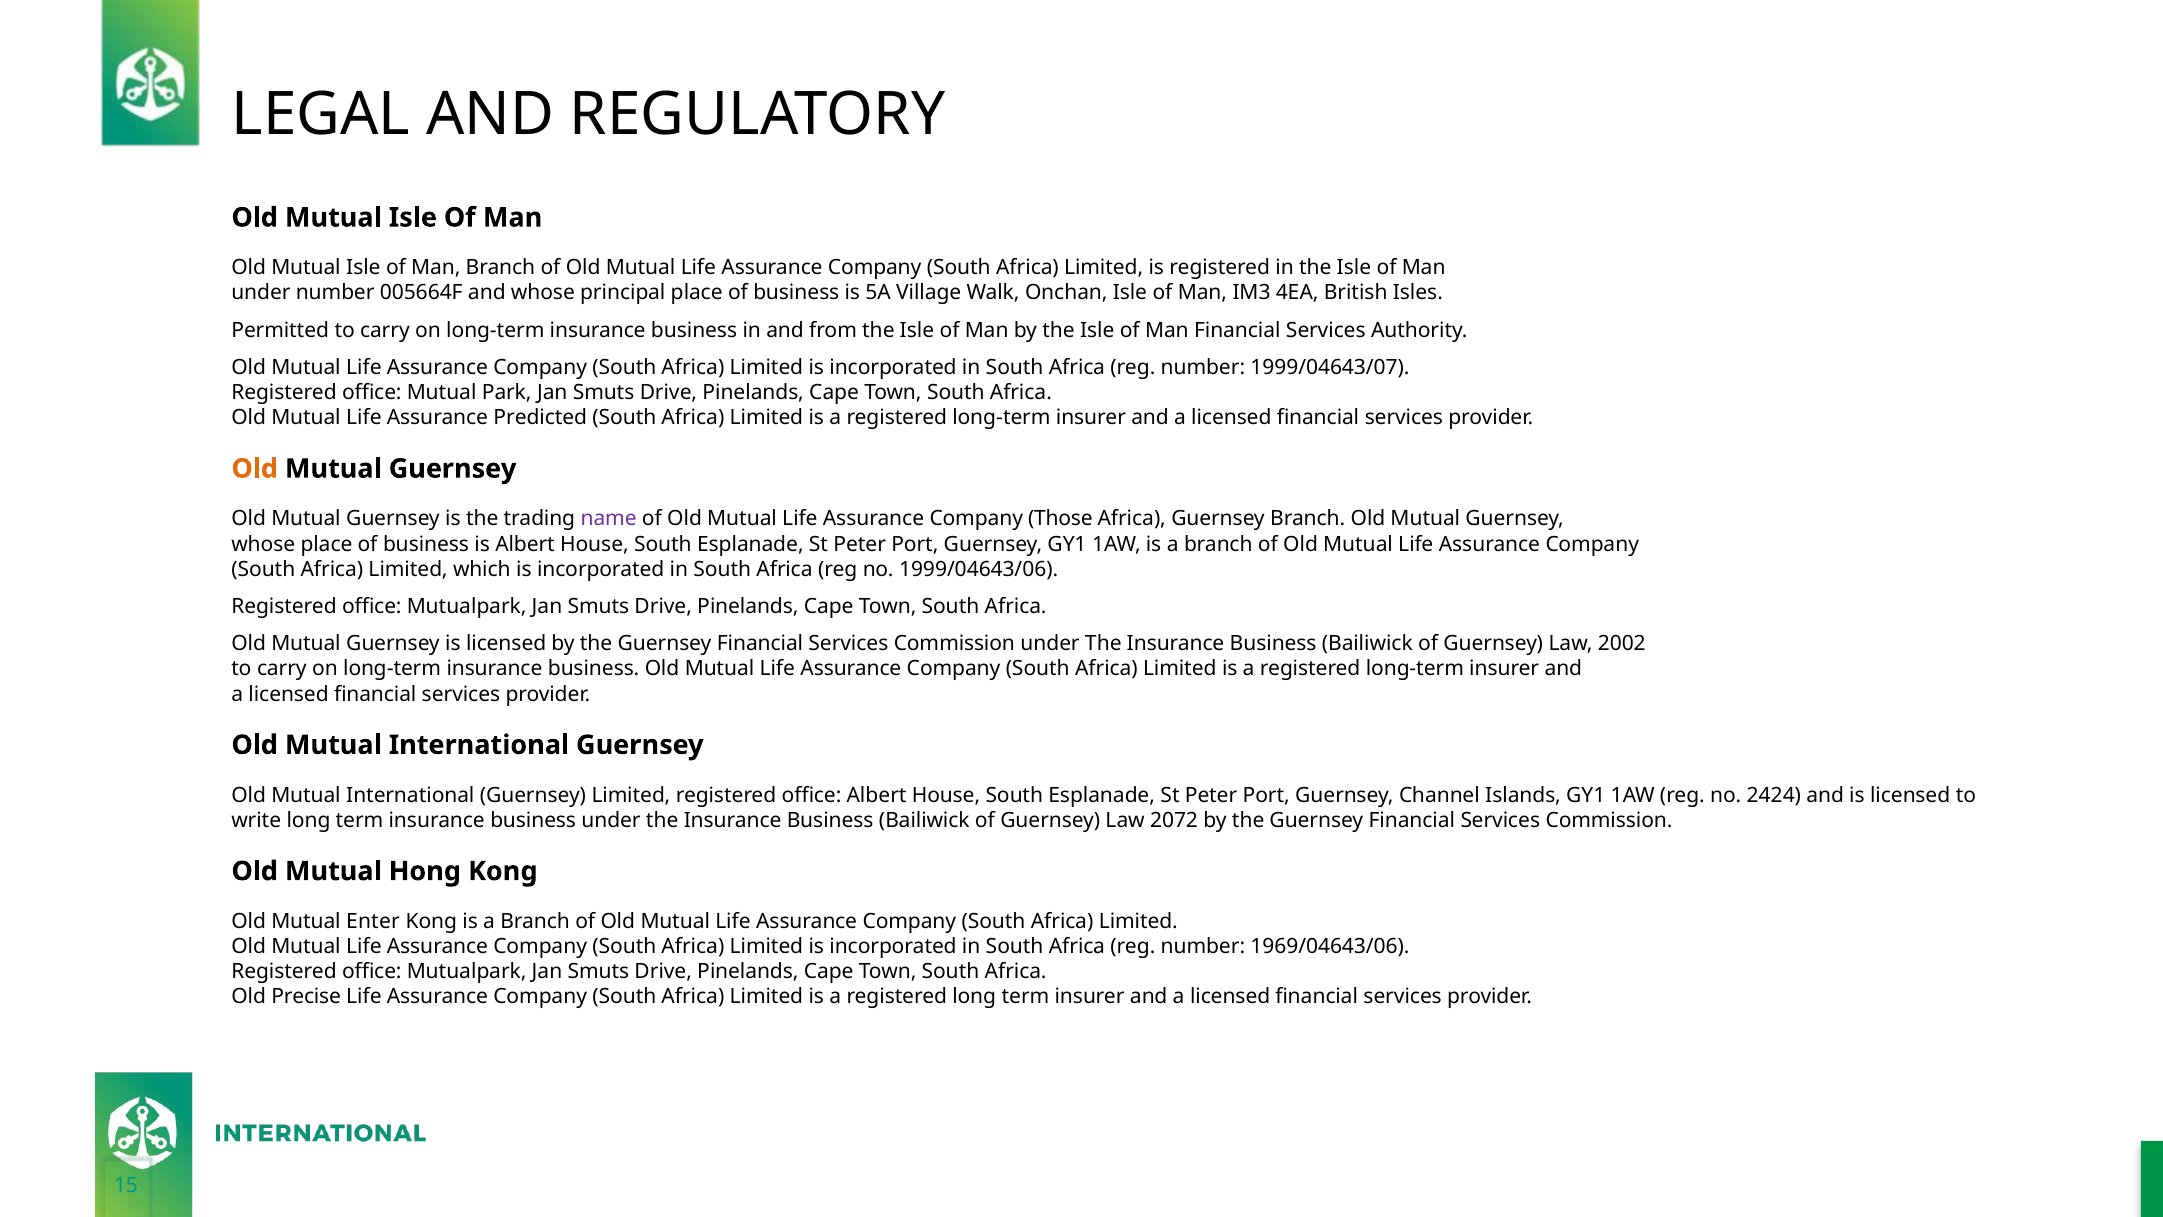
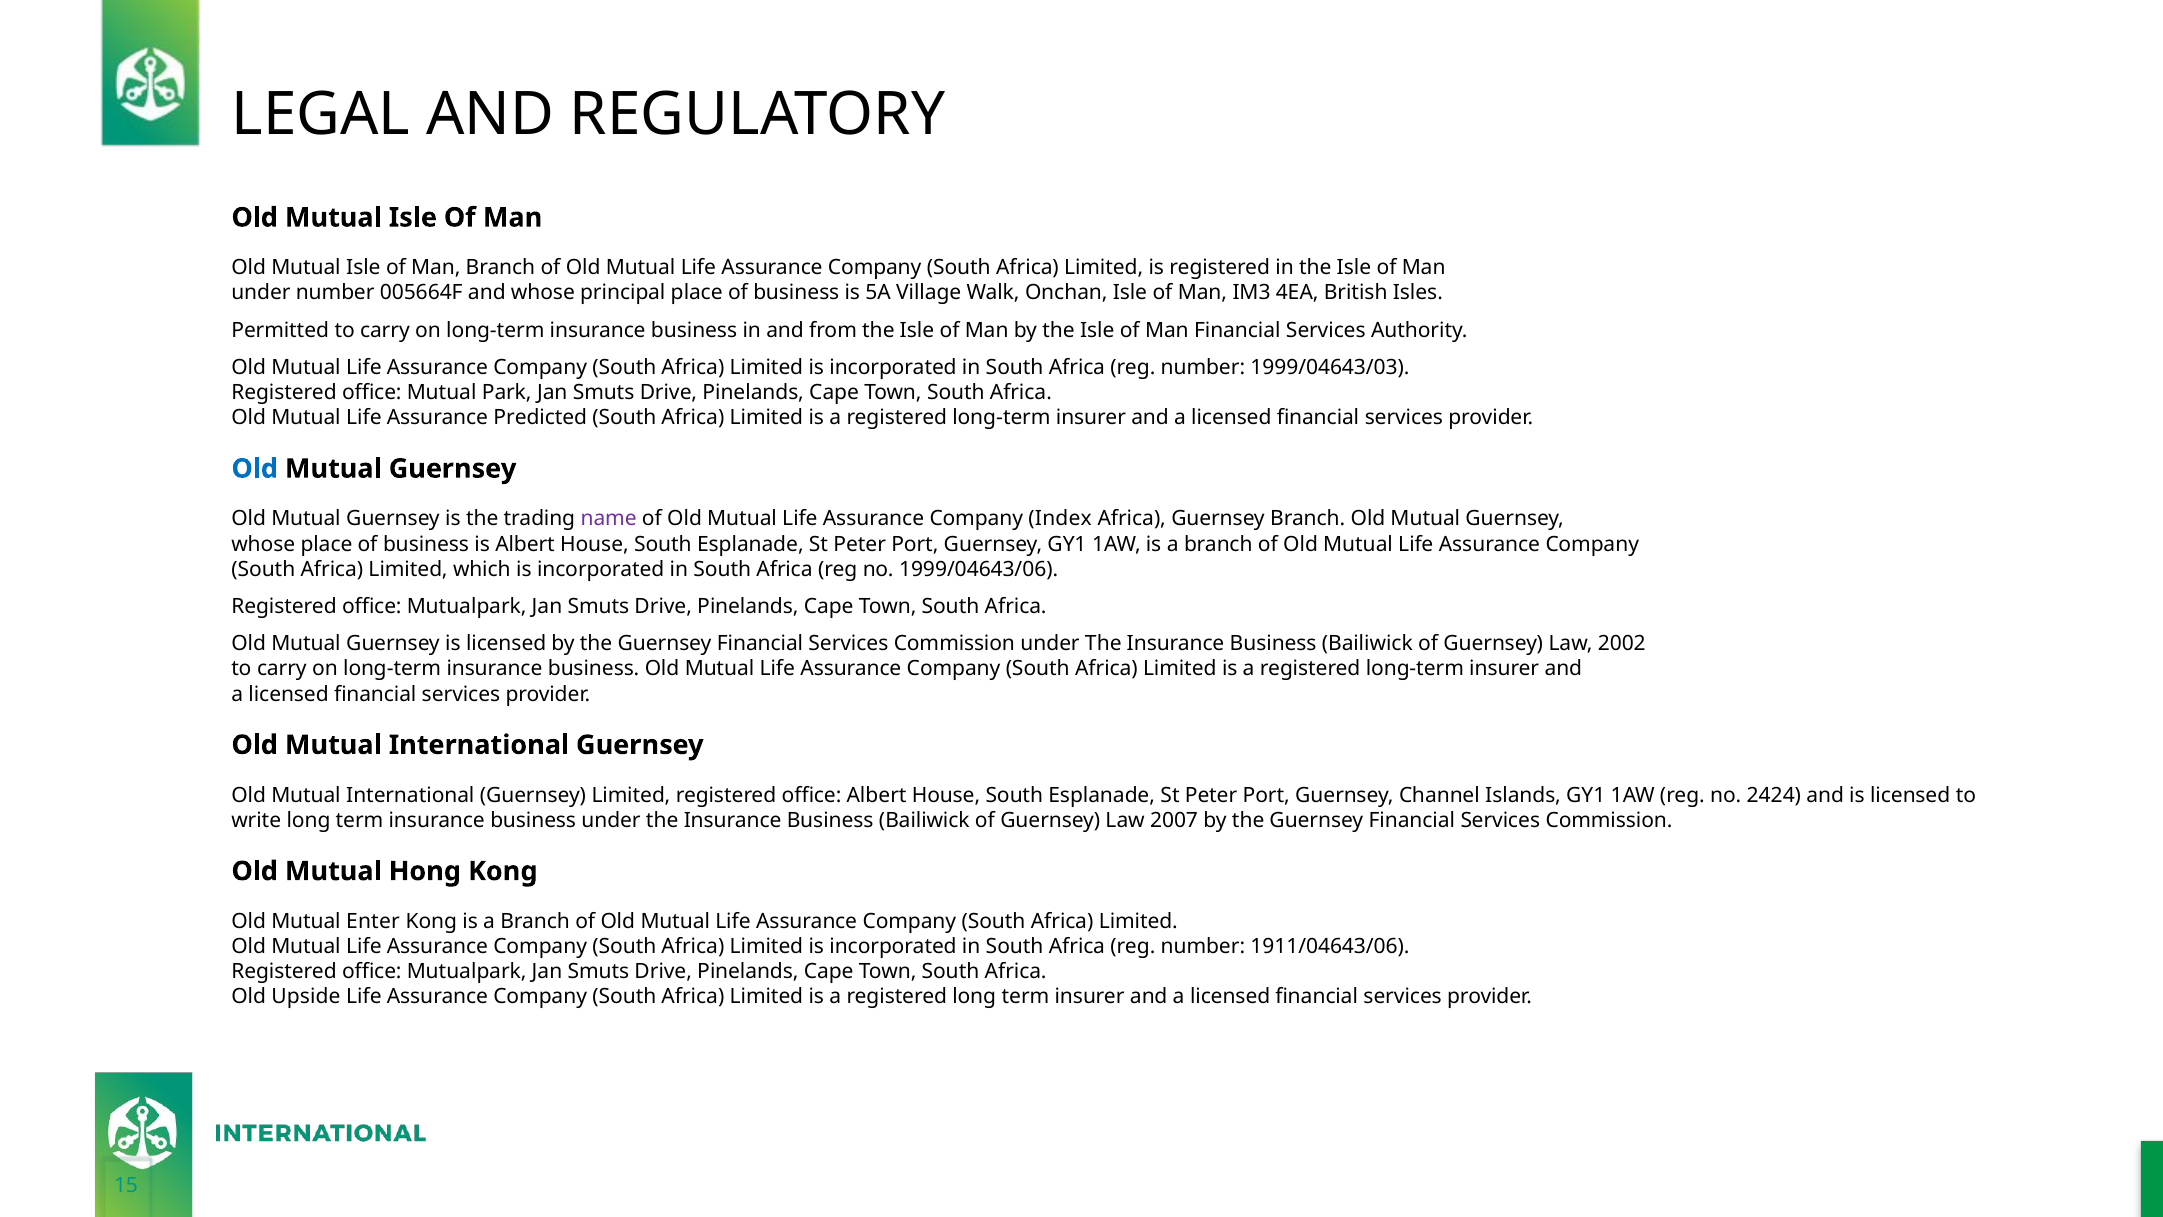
1999/04643/07: 1999/04643/07 -> 1999/04643/03
Old at (255, 469) colour: orange -> blue
Those: Those -> Index
2072: 2072 -> 2007
1969/04643/06: 1969/04643/06 -> 1911/04643/06
Precise: Precise -> Upside
